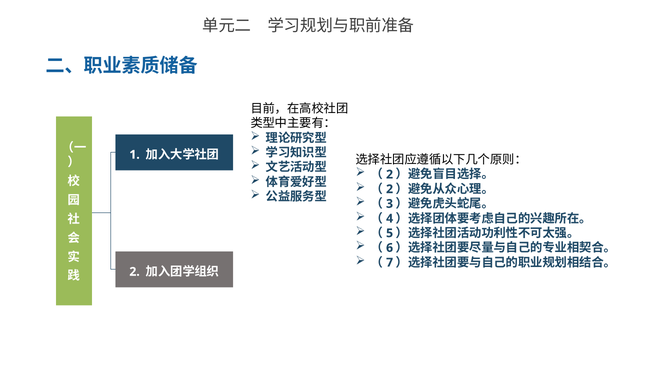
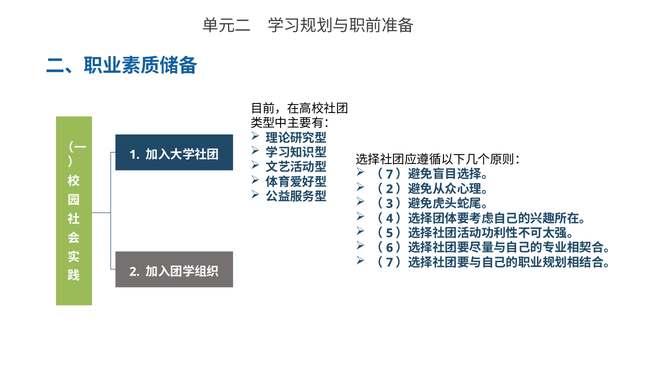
2 at (390, 174): 2 -> 7
